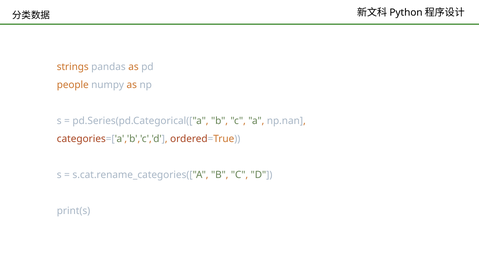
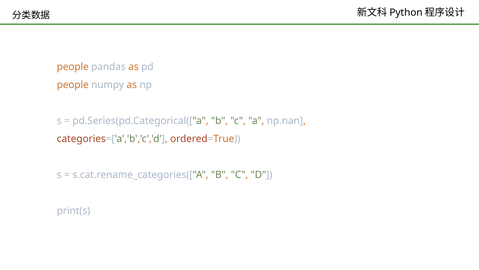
strings at (73, 67): strings -> people
